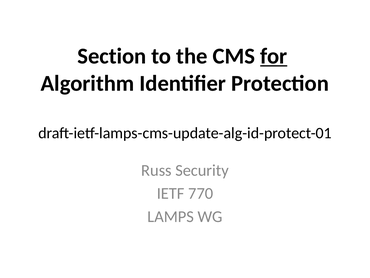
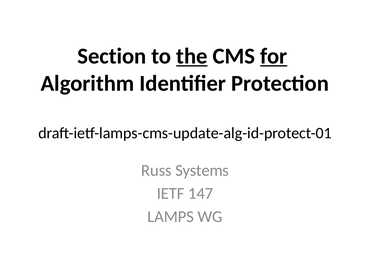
the underline: none -> present
Security: Security -> Systems
770: 770 -> 147
